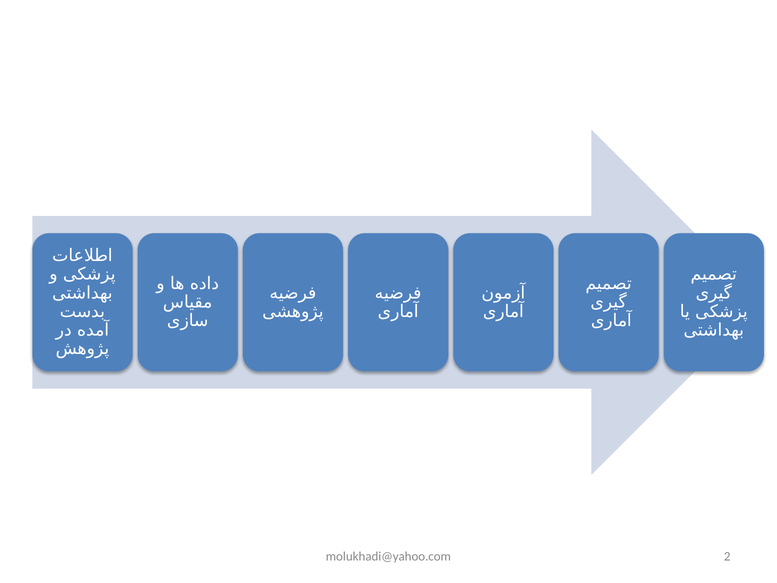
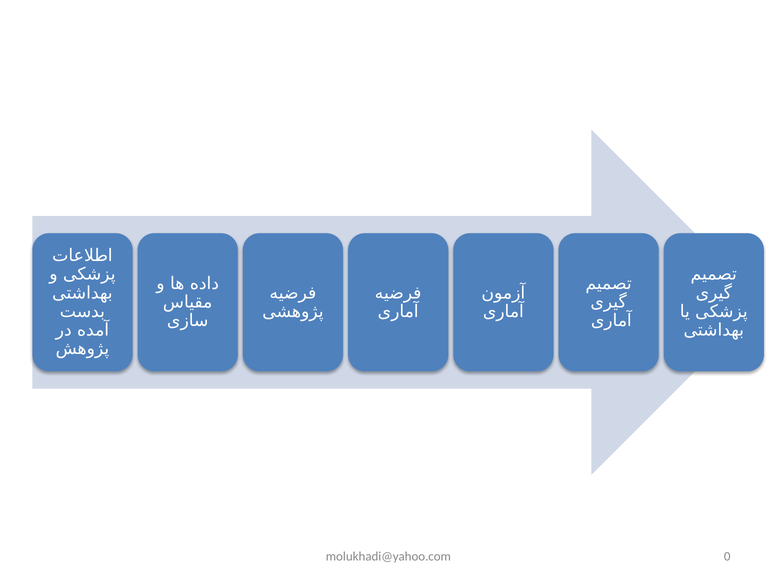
2: 2 -> 0
